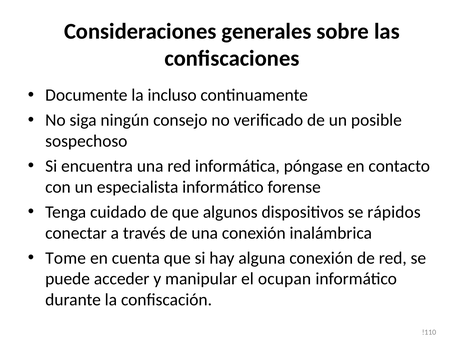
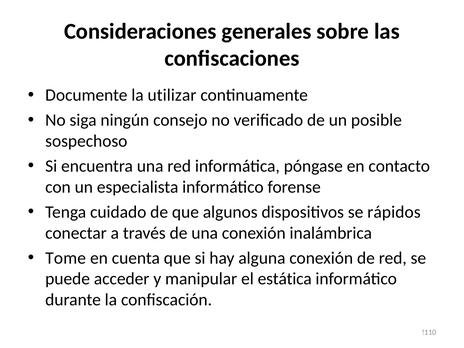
incluso: incluso -> utilizar
ocupan: ocupan -> estática
